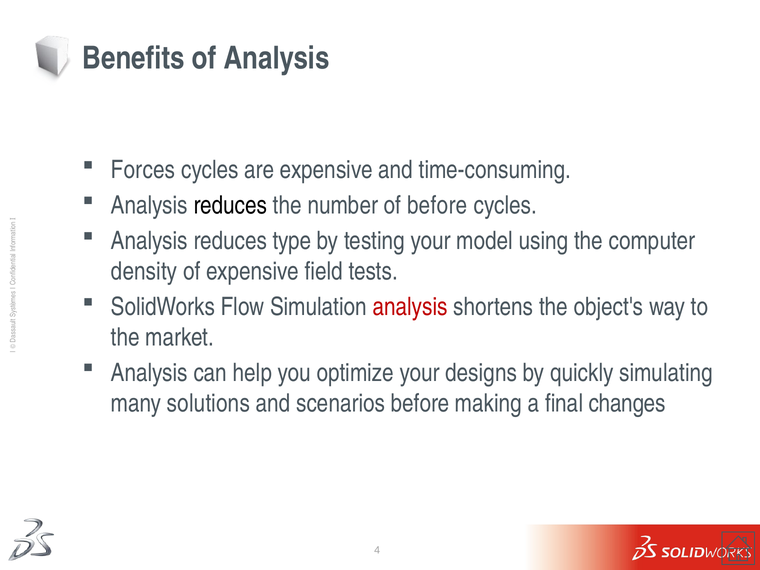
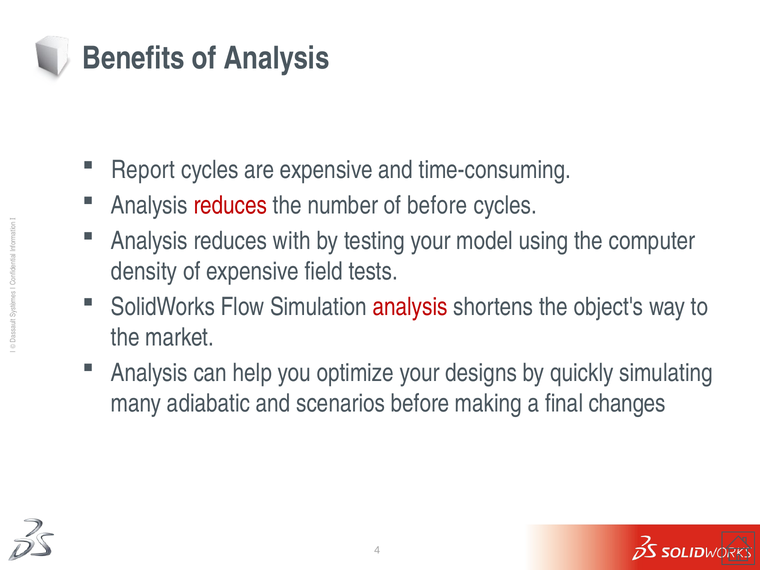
Forces: Forces -> Report
reduces at (230, 206) colour: black -> red
type: type -> with
solutions: solutions -> adiabatic
